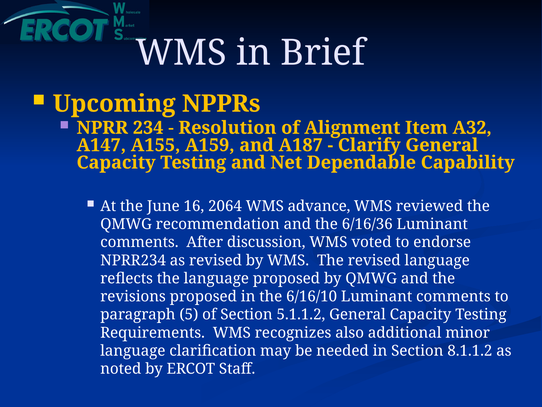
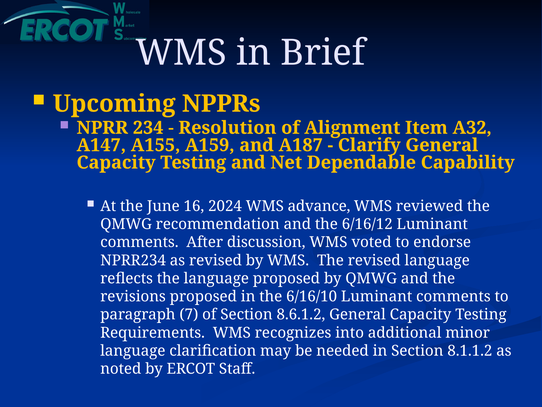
2064: 2064 -> 2024
6/16/36: 6/16/36 -> 6/16/12
5: 5 -> 7
5.1.1.2: 5.1.1.2 -> 8.6.1.2
also: also -> into
